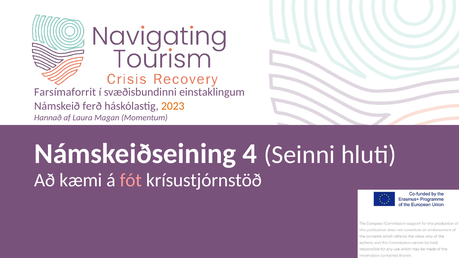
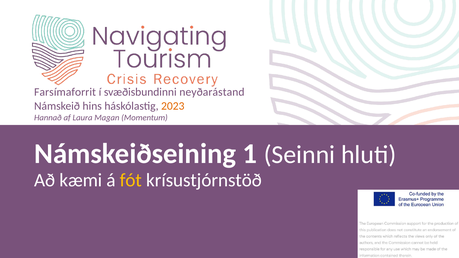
einstaklingum: einstaklingum -> neyðarástand
ferð: ferð -> hins
4: 4 -> 1
fót colour: pink -> yellow
